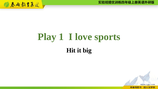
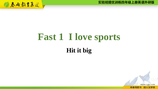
Play: Play -> Fast
